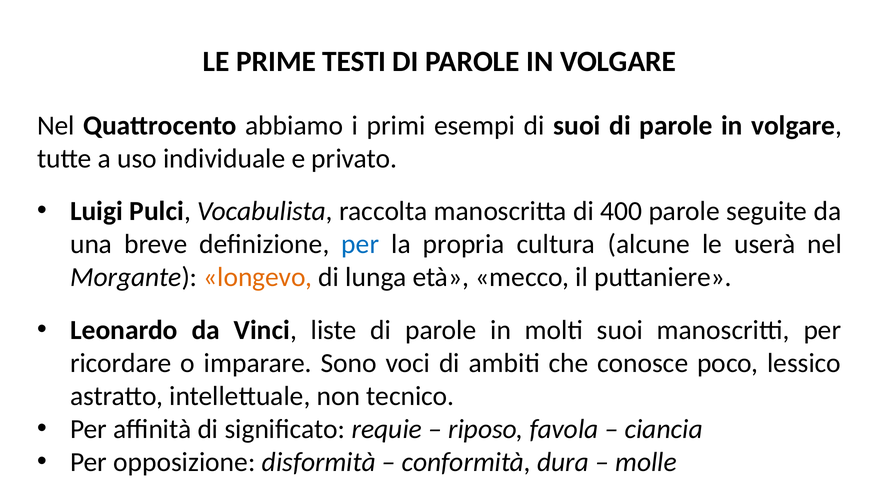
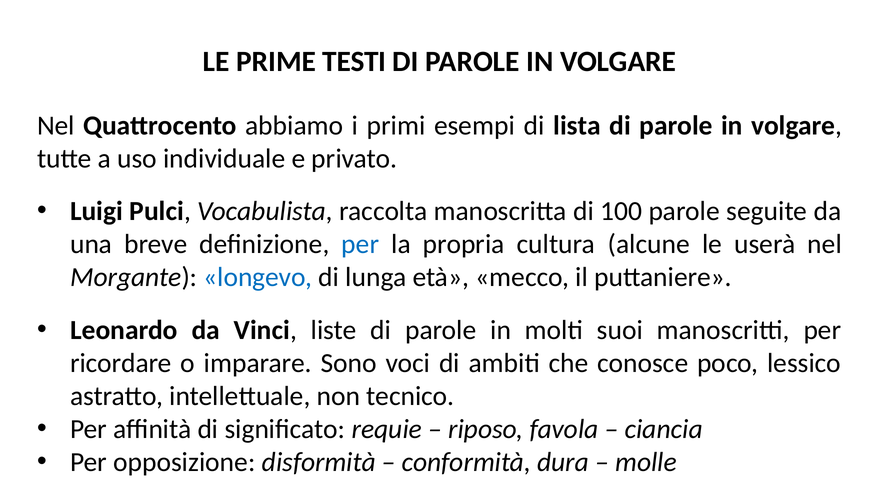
di suoi: suoi -> lista
400: 400 -> 100
longevo colour: orange -> blue
